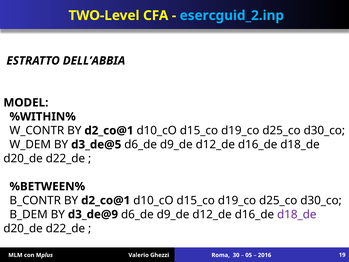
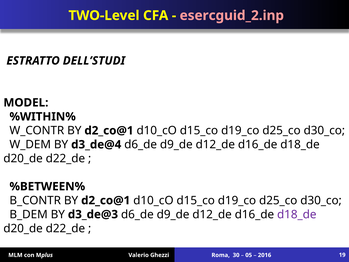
esercguid_2.inp colour: light blue -> pink
DELL’ABBIA: DELL’ABBIA -> DELL’STUDI
d3_de@5: d3_de@5 -> d3_de@4
d3_de@9: d3_de@9 -> d3_de@3
